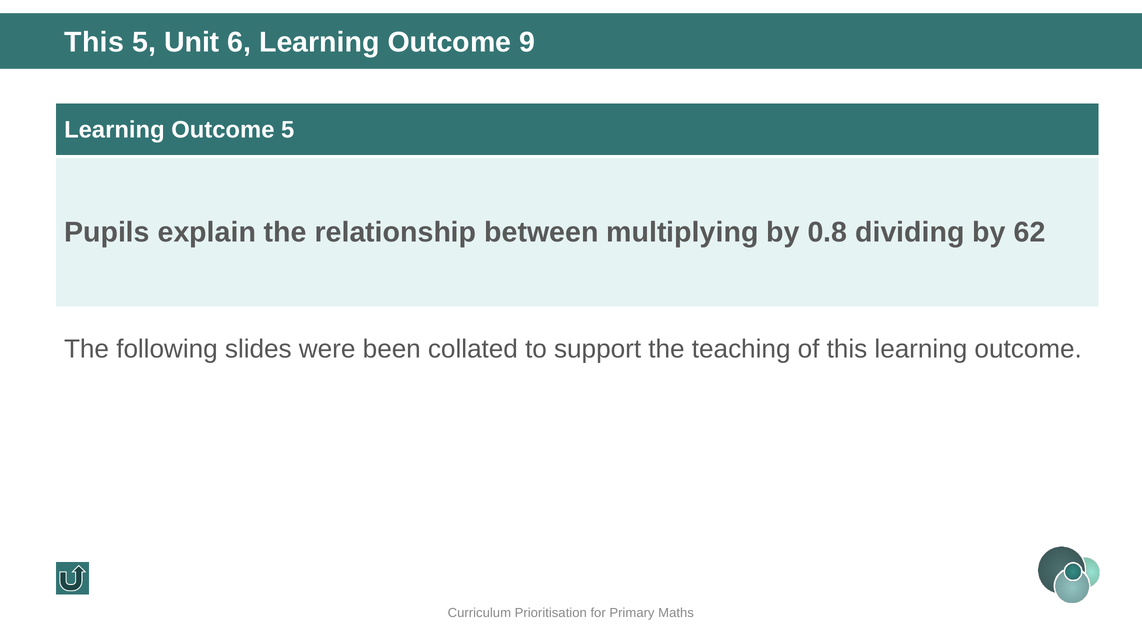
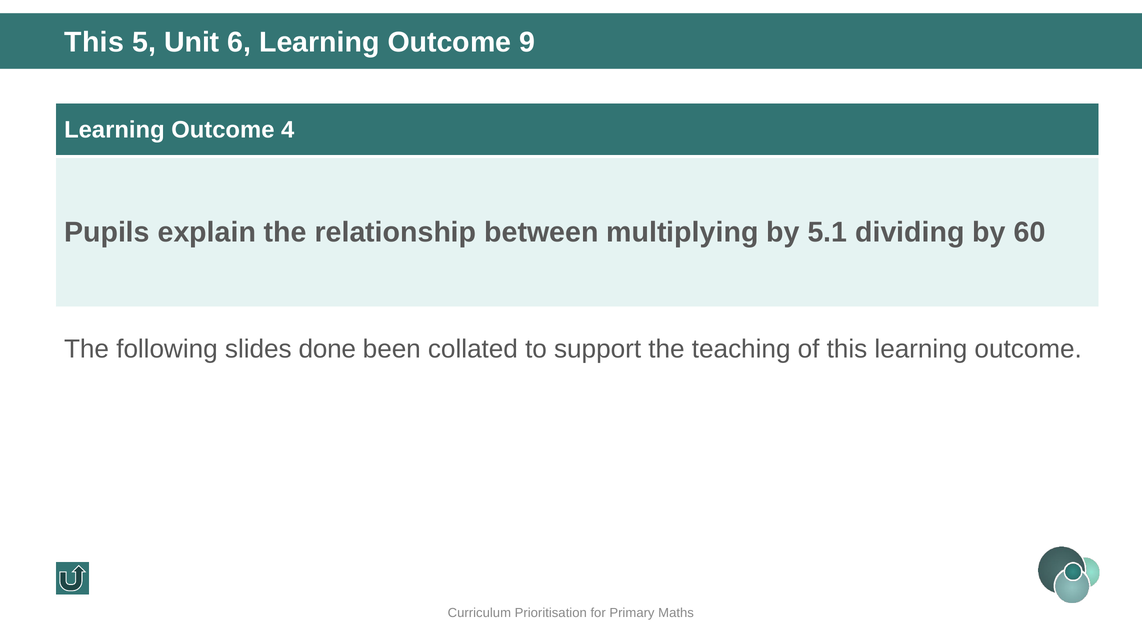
Outcome 5: 5 -> 4
0.8: 0.8 -> 5.1
62: 62 -> 60
were: were -> done
